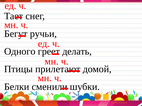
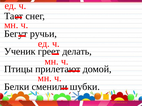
Одного: Одного -> Ученик
